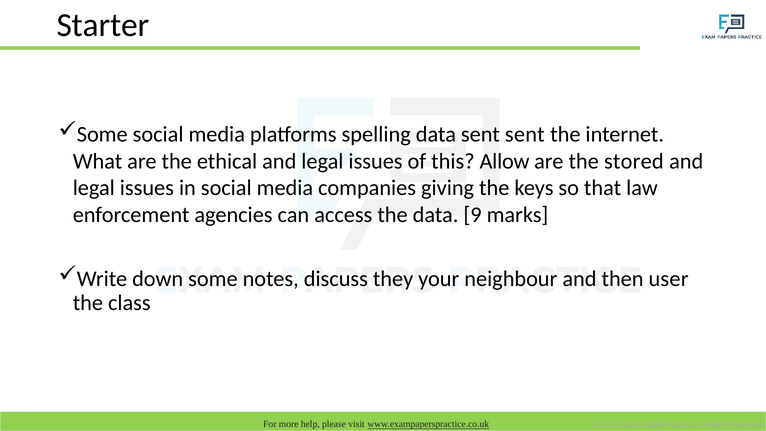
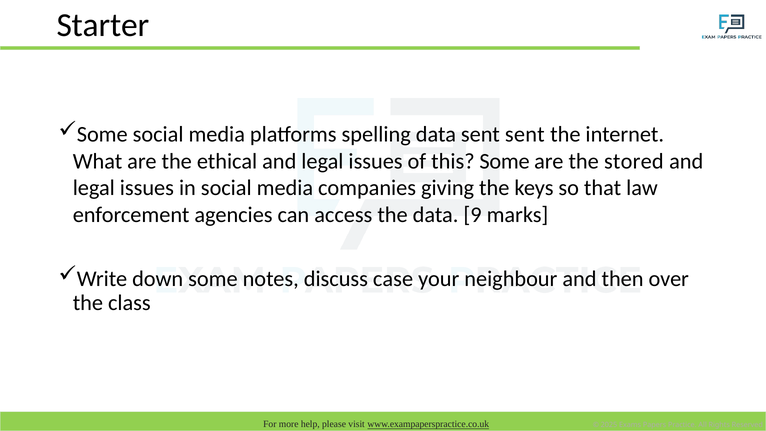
this Allow: Allow -> Some
they: they -> case
user: user -> over
